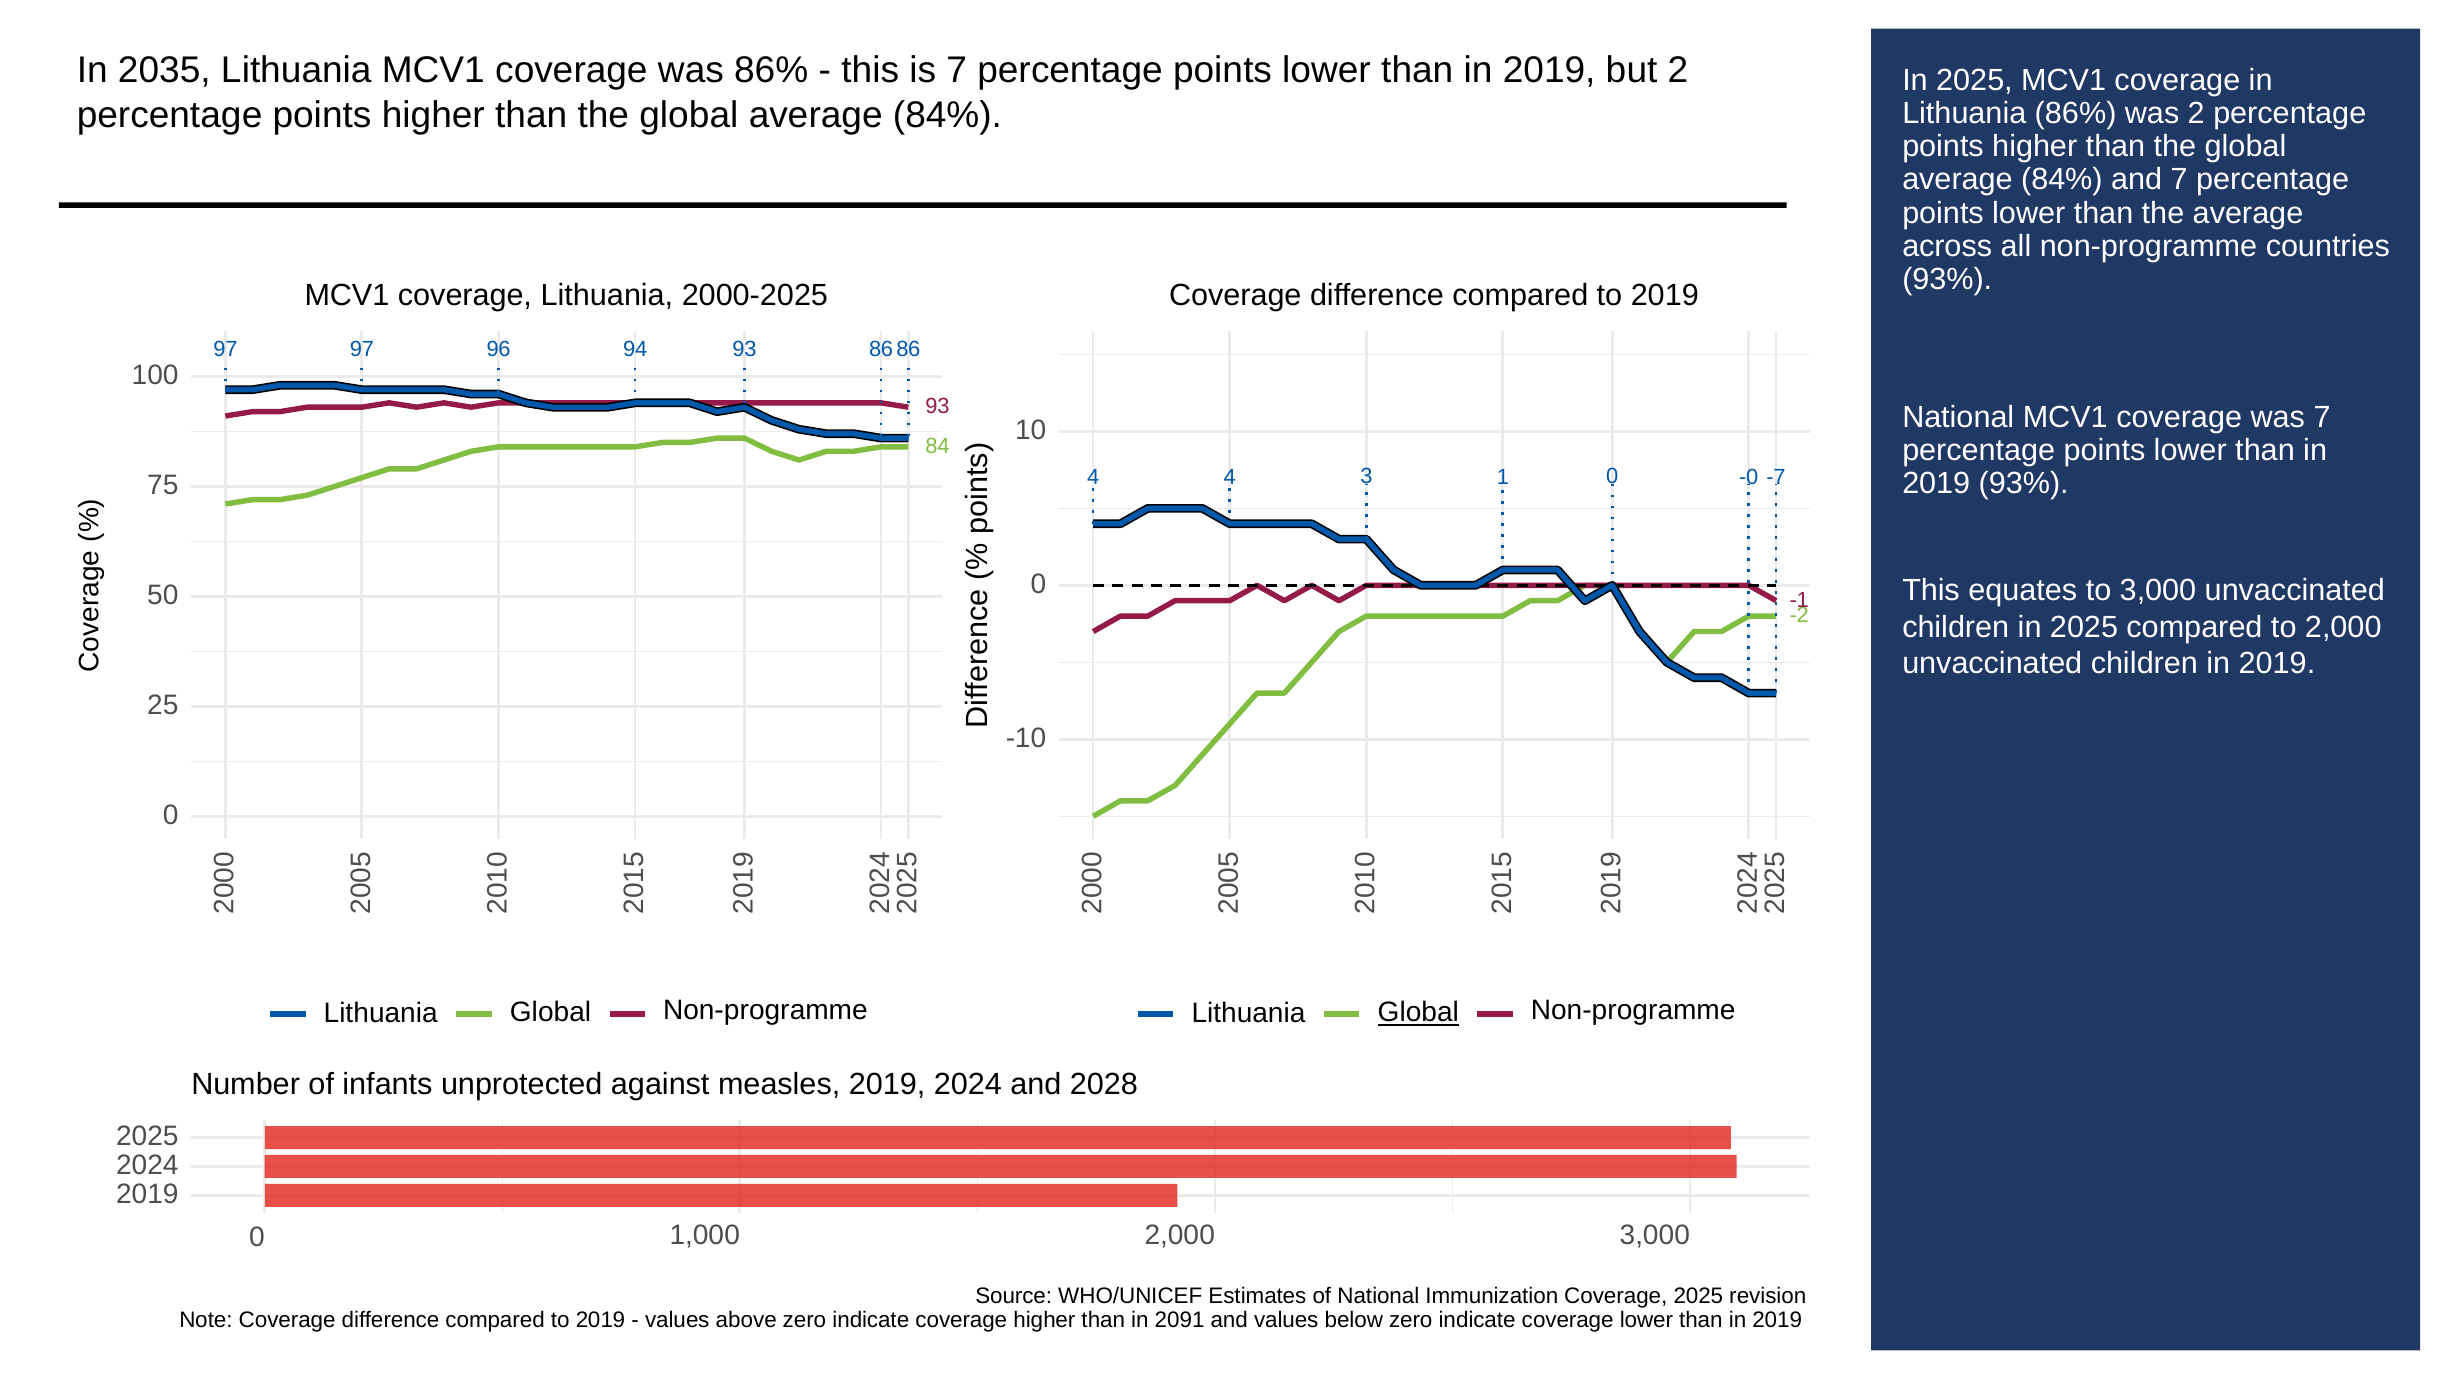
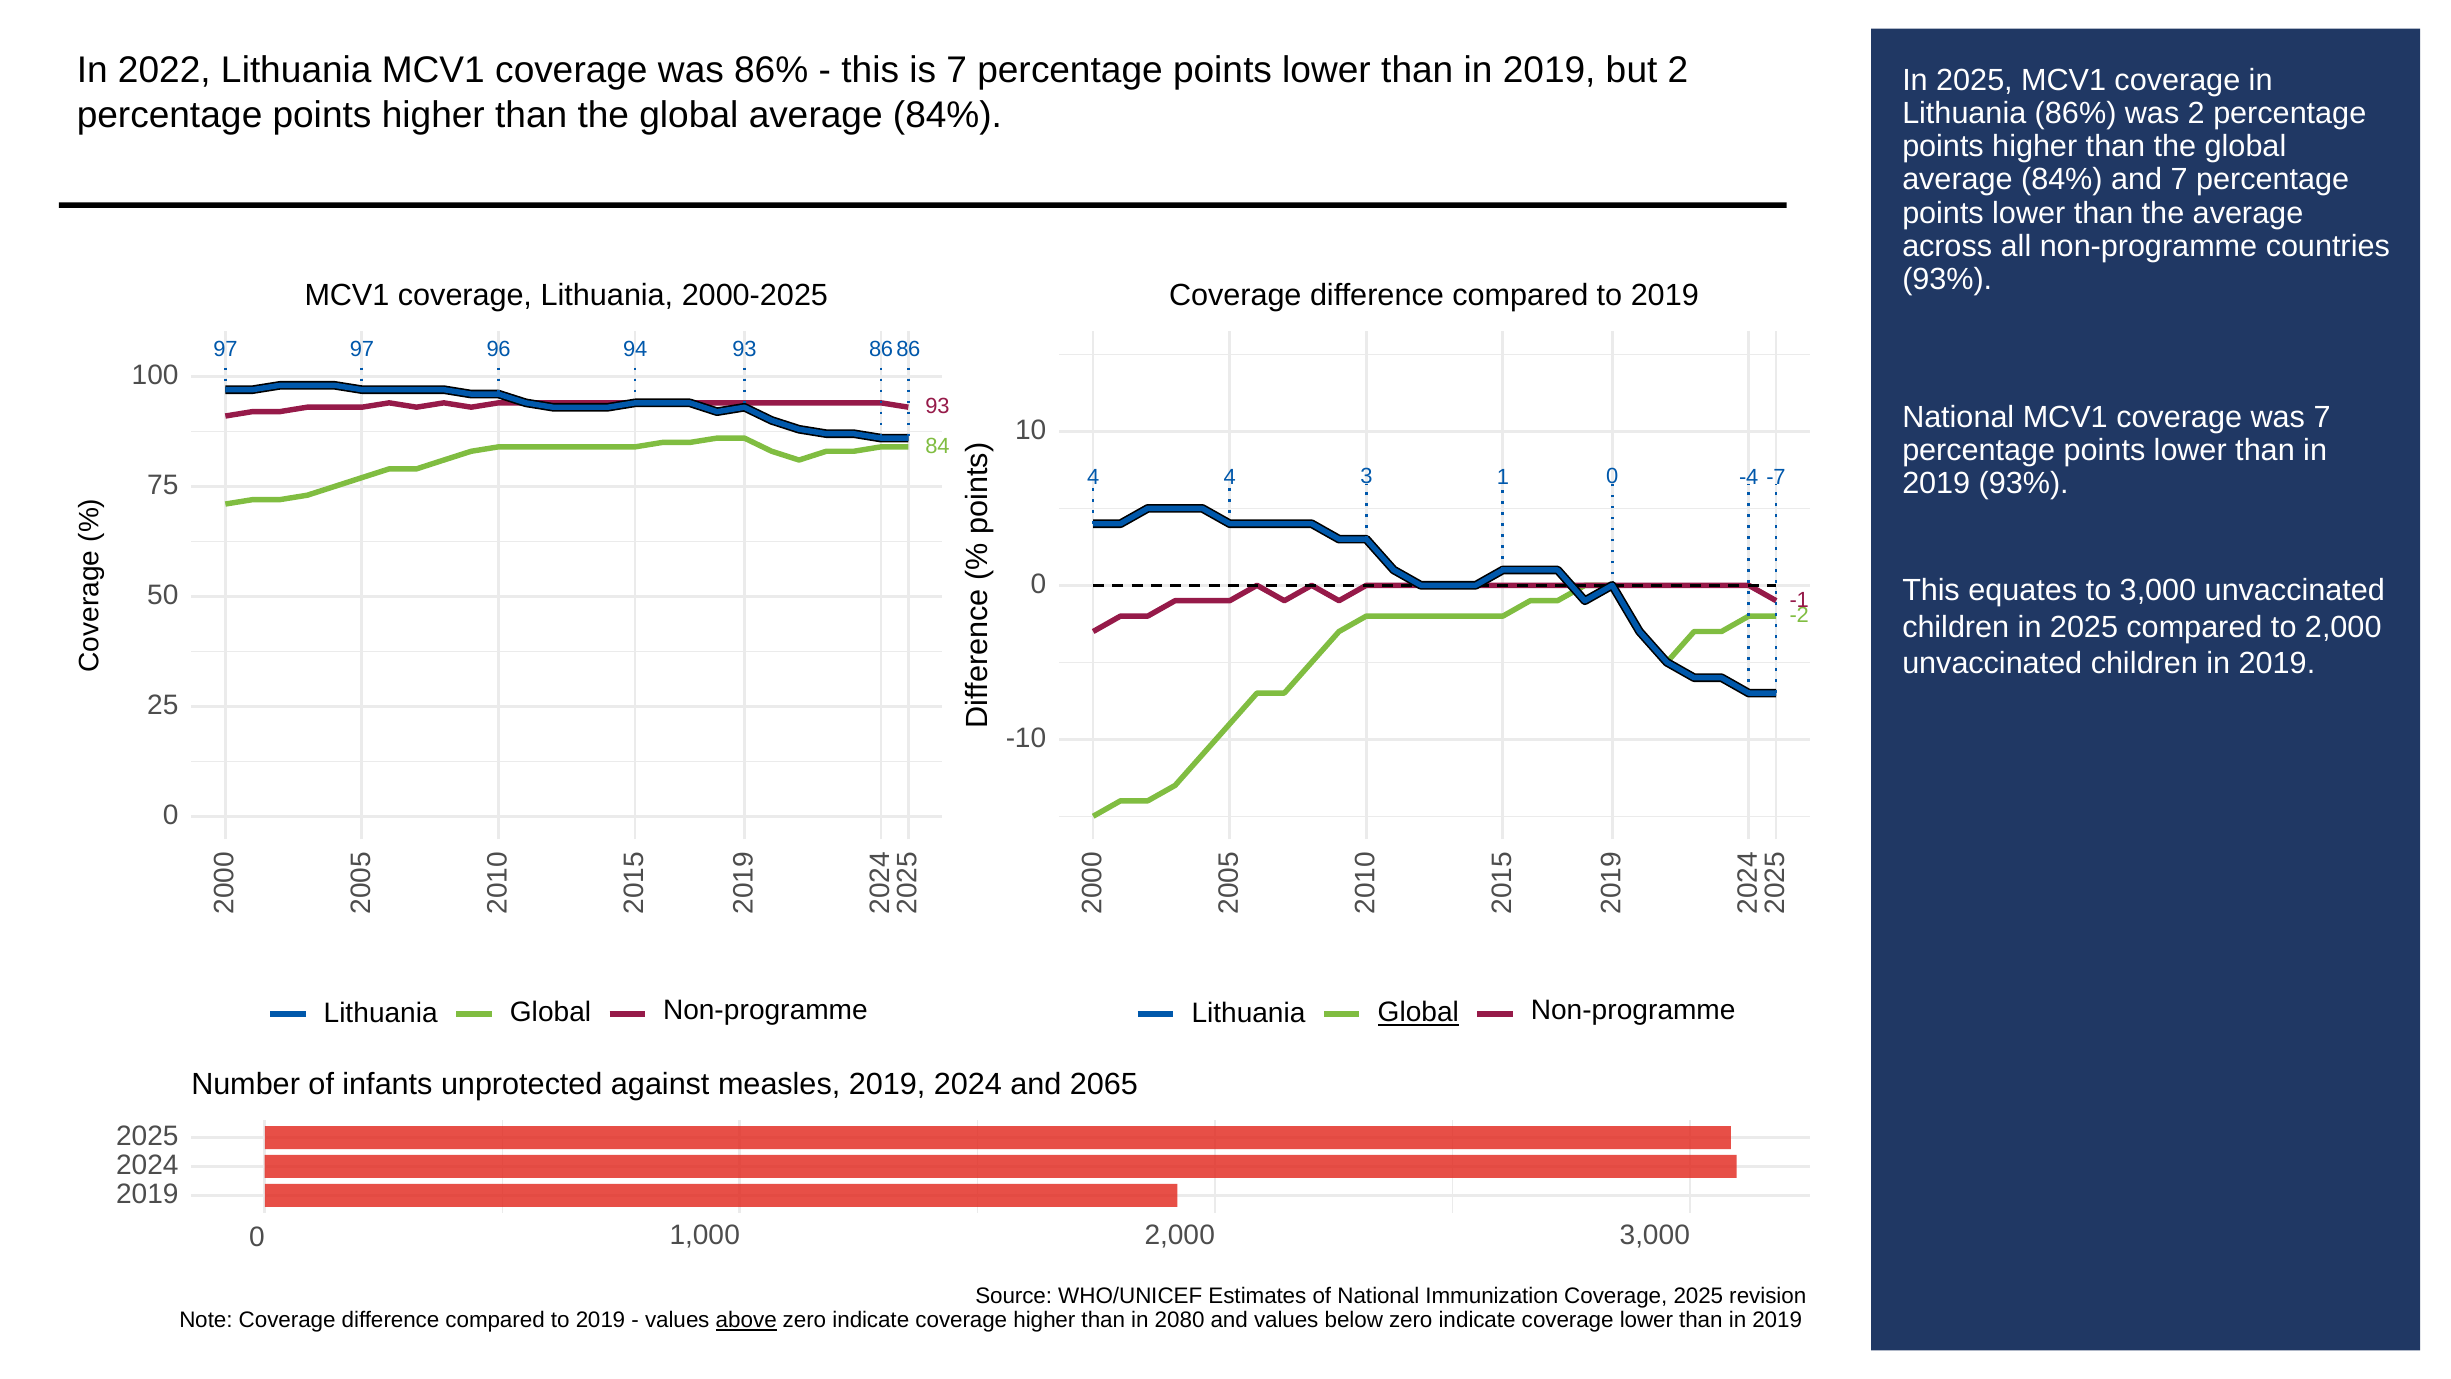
2035: 2035 -> 2022
-0: -0 -> -4
2028: 2028 -> 2065
above underline: none -> present
2091: 2091 -> 2080
